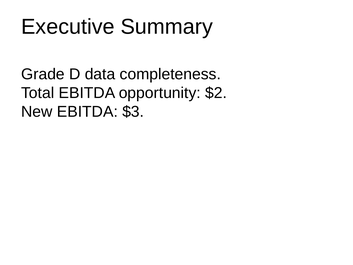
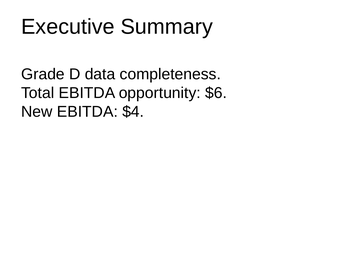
$2: $2 -> $6
$3: $3 -> $4
